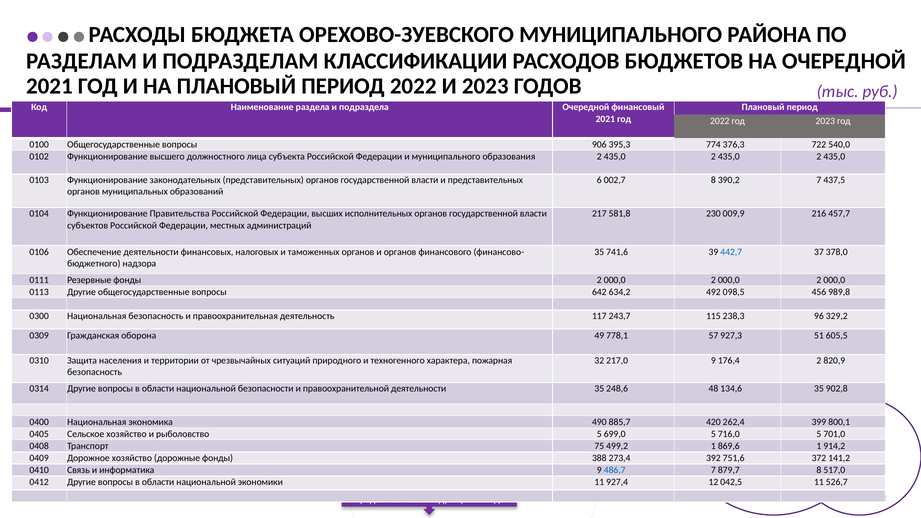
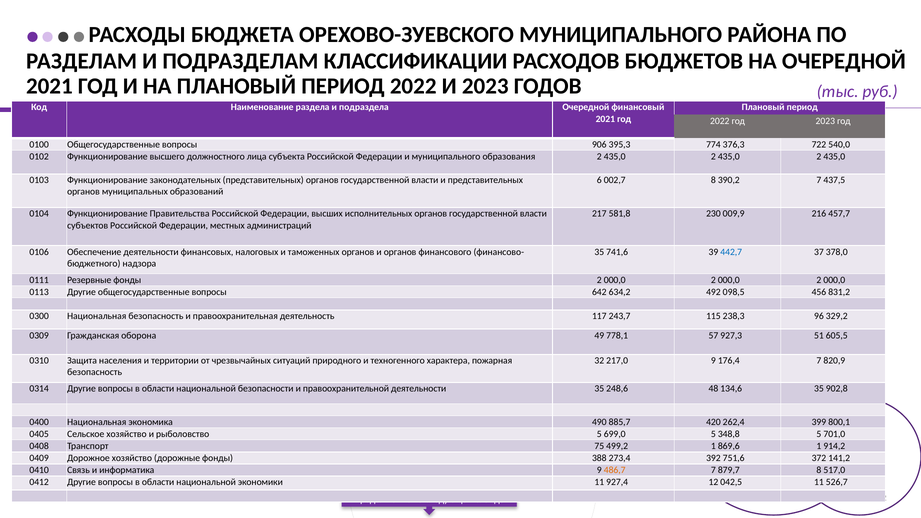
989,8: 989,8 -> 831,2
176,4 2: 2 -> 7
716,0: 716,0 -> 348,8
486,7 colour: blue -> orange
